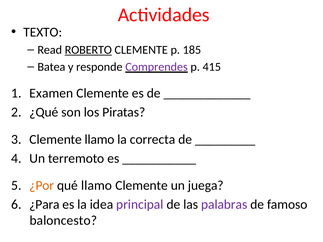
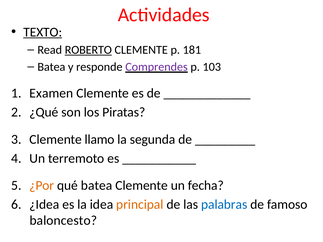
TEXTO underline: none -> present
185: 185 -> 181
415: 415 -> 103
correcta: correcta -> segunda
qué llamo: llamo -> batea
juega: juega -> fecha
¿Para: ¿Para -> ¿Idea
principal colour: purple -> orange
palabras colour: purple -> blue
